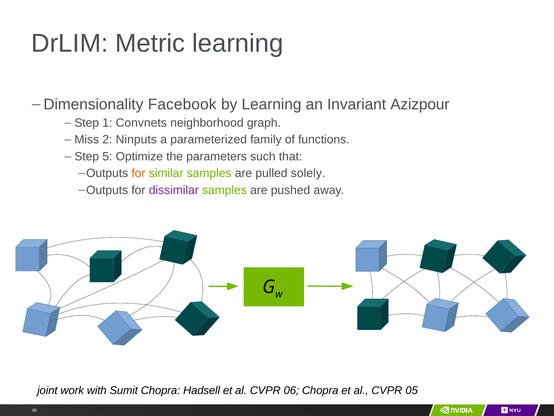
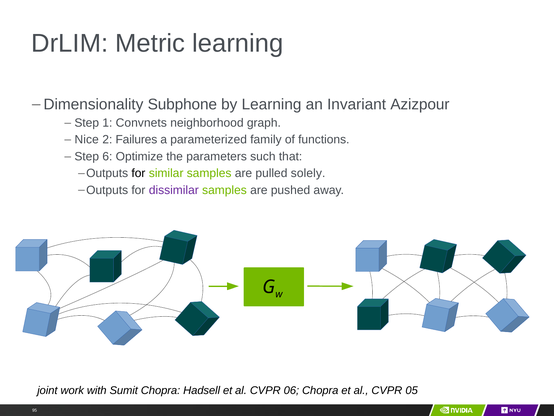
Facebook: Facebook -> Subphone
Miss: Miss -> Nice
Ninputs: Ninputs -> Failures
5: 5 -> 6
for at (138, 173) colour: orange -> black
